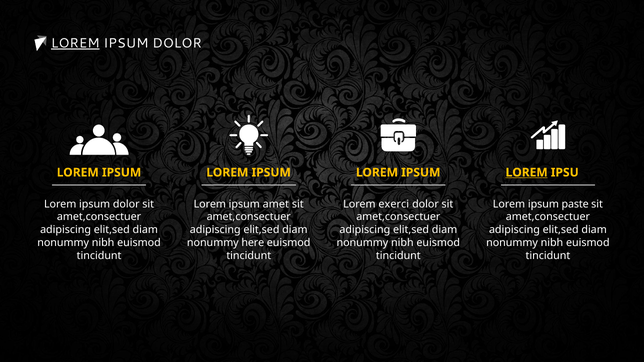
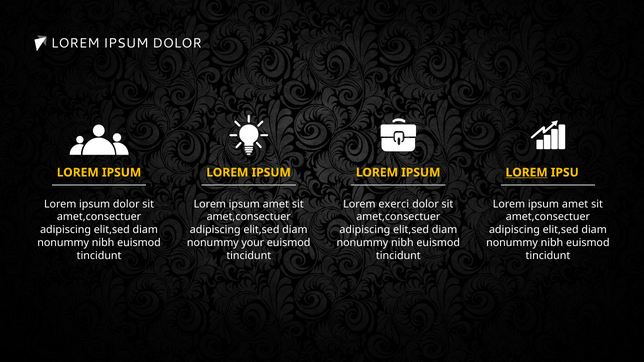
LOREM at (75, 43) underline: present -> none
paste at (575, 204): paste -> amet
here: here -> your
